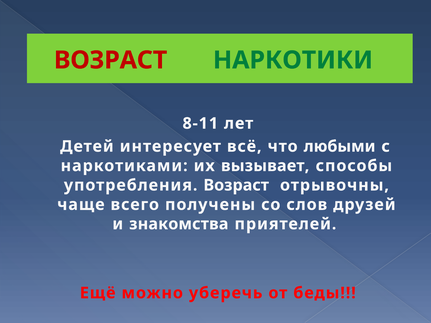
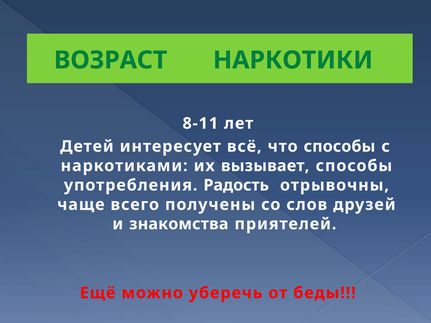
ВОЗРАСТ at (111, 60) colour: red -> green
что любыми: любыми -> способы
употребления Возраст: Возраст -> Радость
